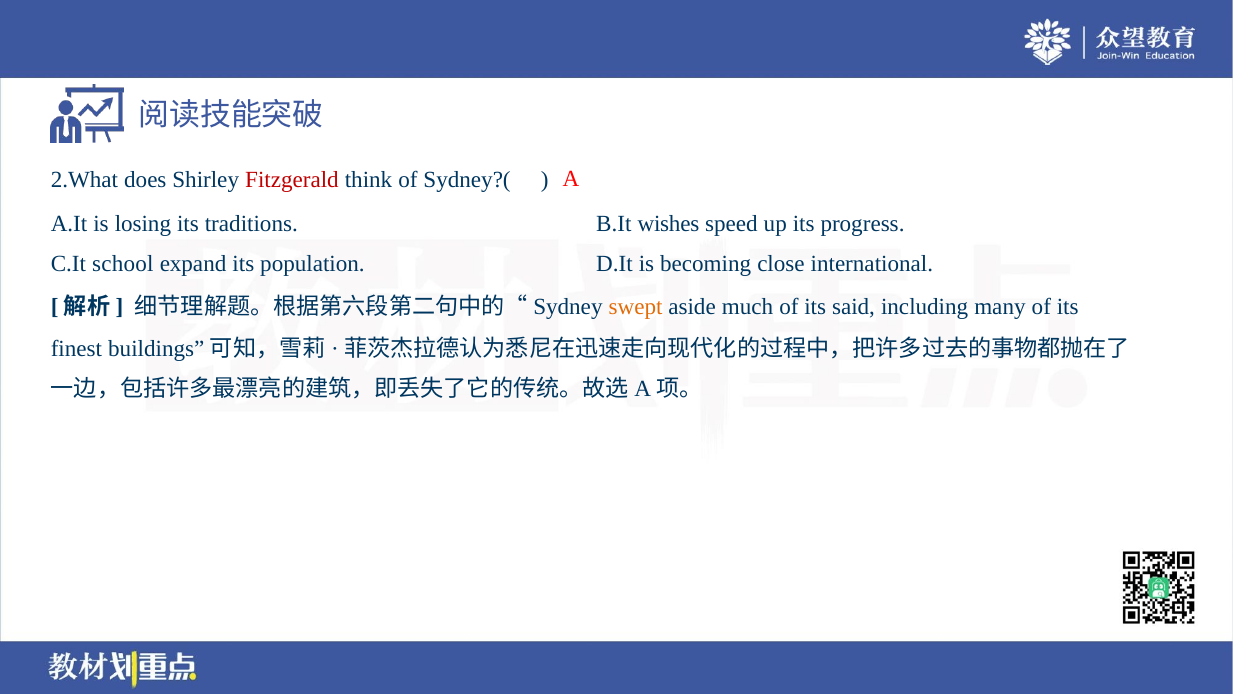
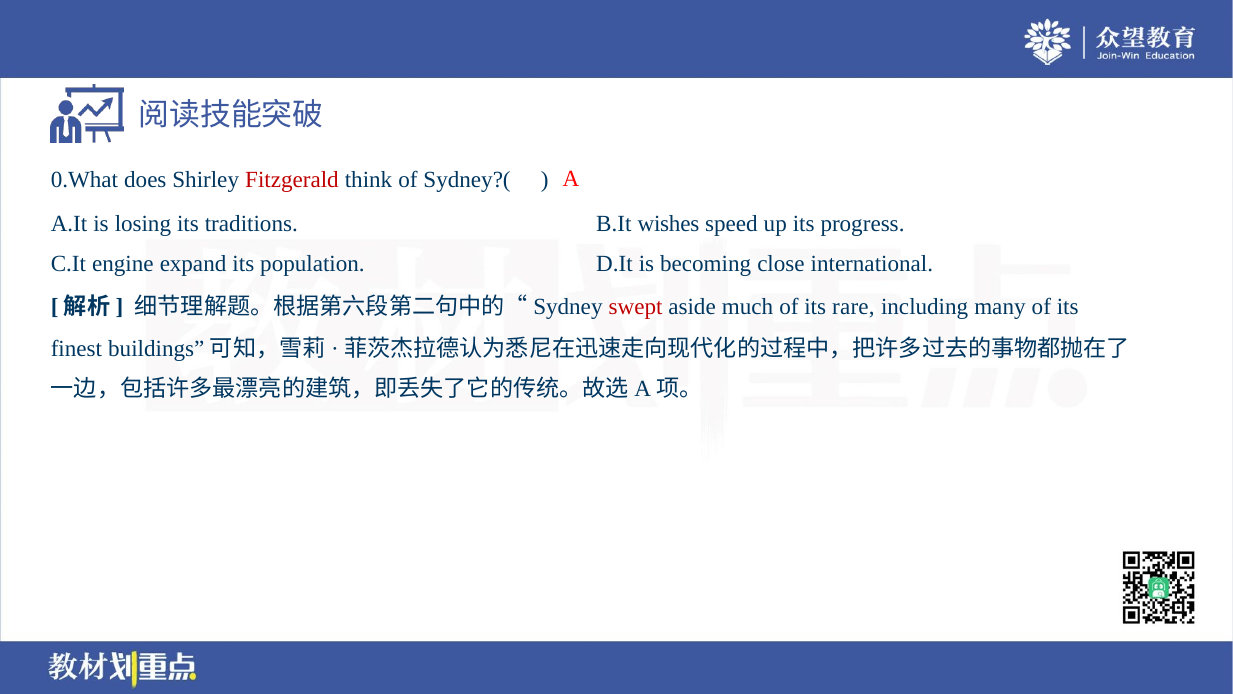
2.What: 2.What -> 0.What
school: school -> engine
swept colour: orange -> red
said: said -> rare
